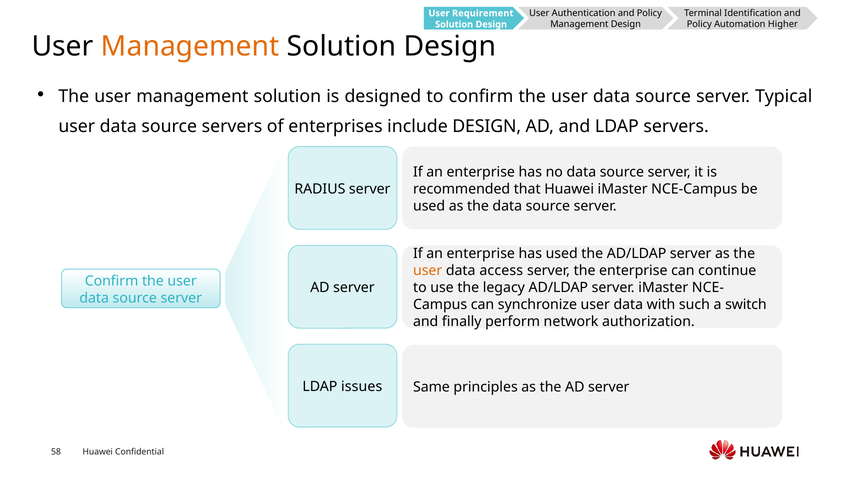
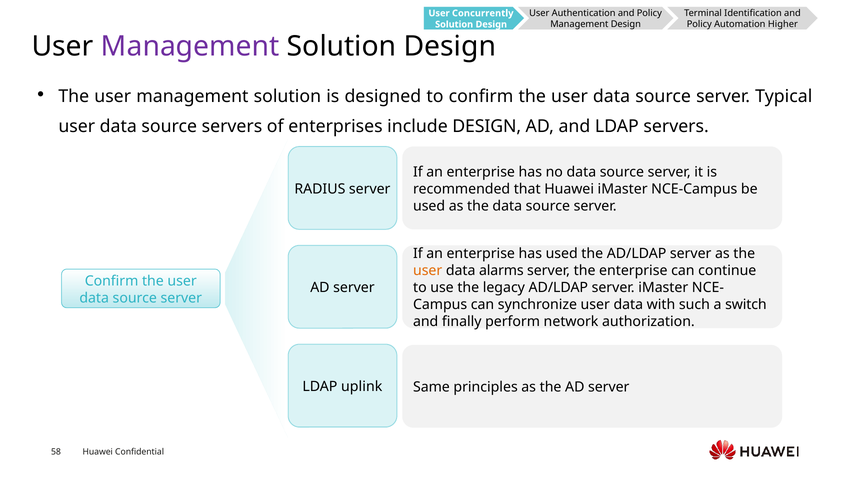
Requirement: Requirement -> Concurrently
Management at (190, 46) colour: orange -> purple
access: access -> alarms
issues: issues -> uplink
